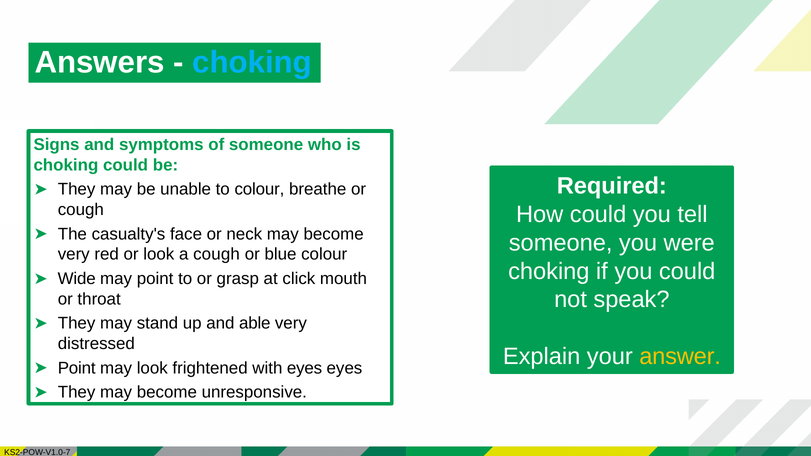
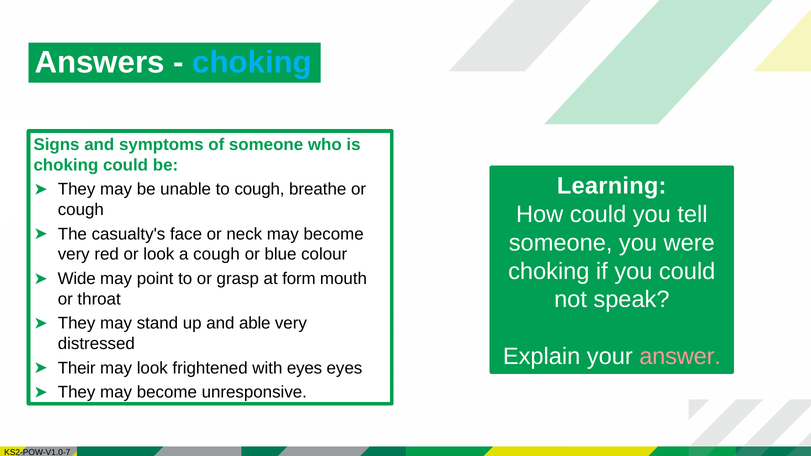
Required: Required -> Learning
to colour: colour -> cough
click: click -> form
answer colour: yellow -> pink
Point at (77, 368): Point -> Their
